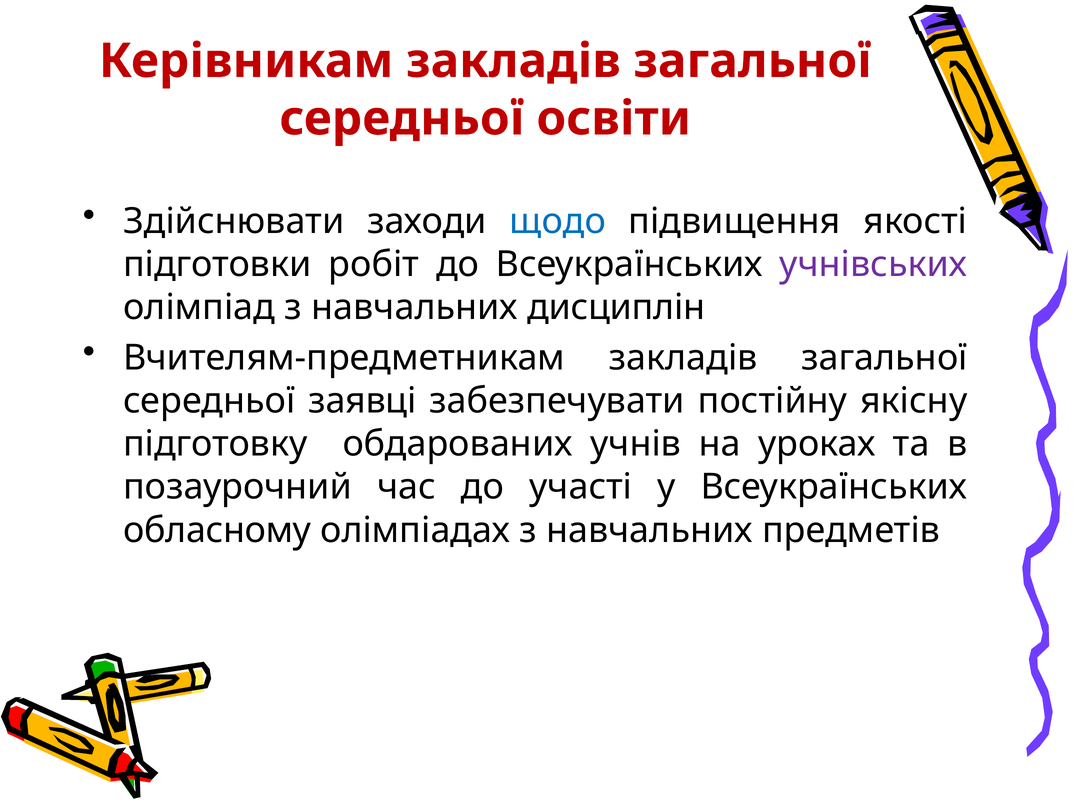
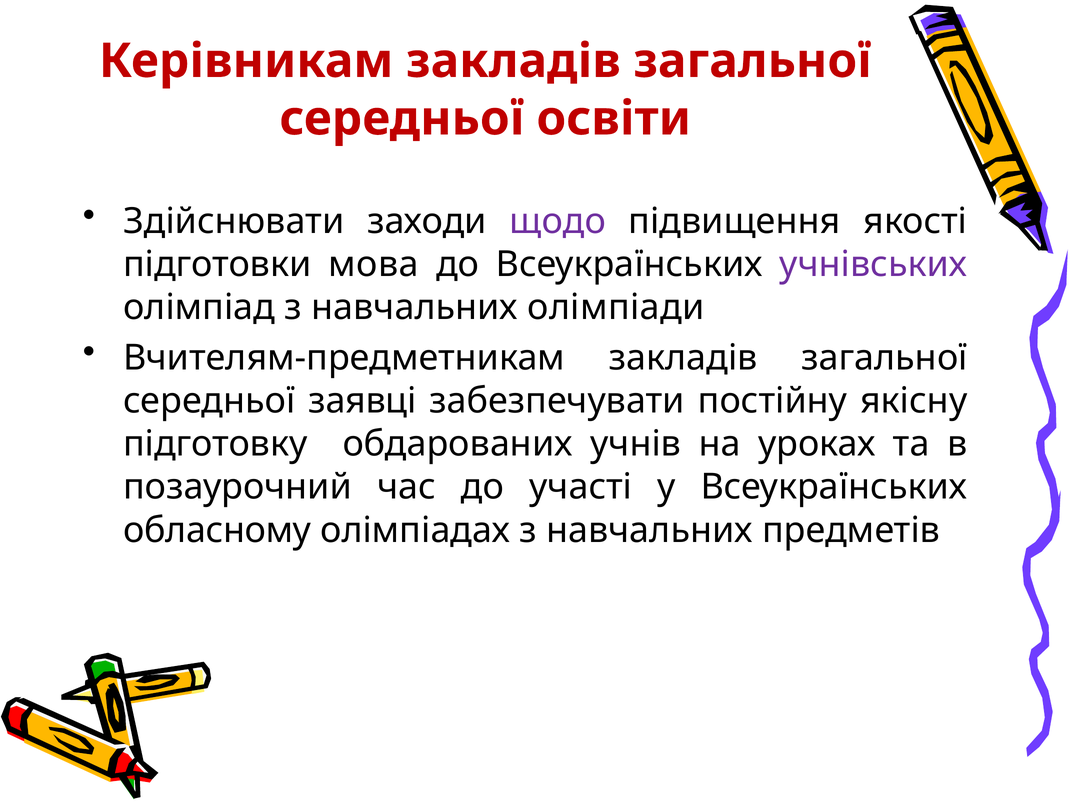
щодо colour: blue -> purple
робіт: робіт -> мова
дисциплін: дисциплін -> олімпіади
